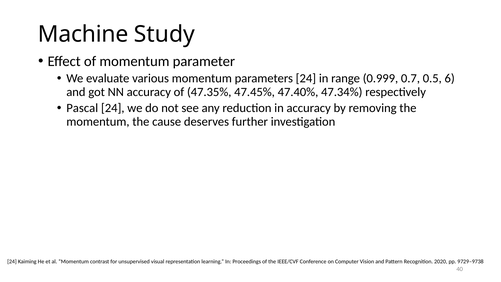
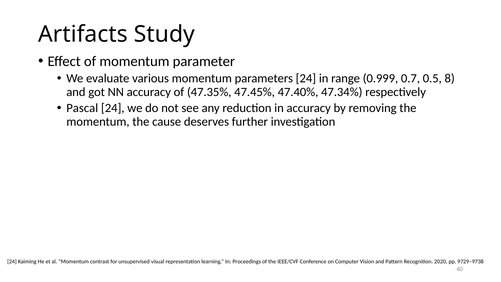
Machine: Machine -> Artifacts
6: 6 -> 8
